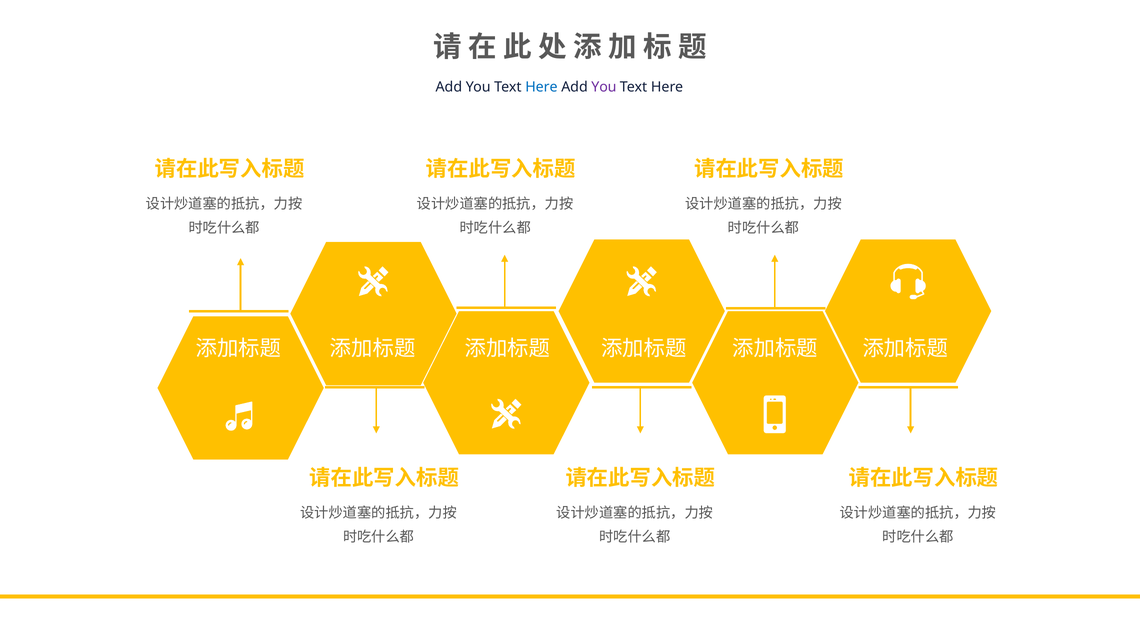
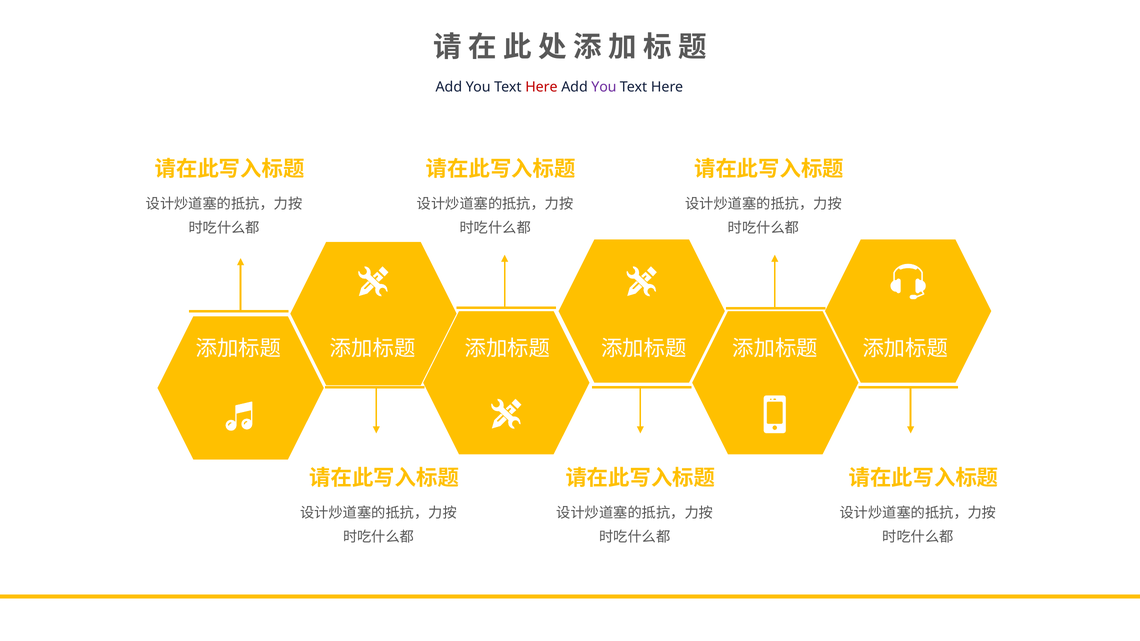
Here at (541, 87) colour: blue -> red
